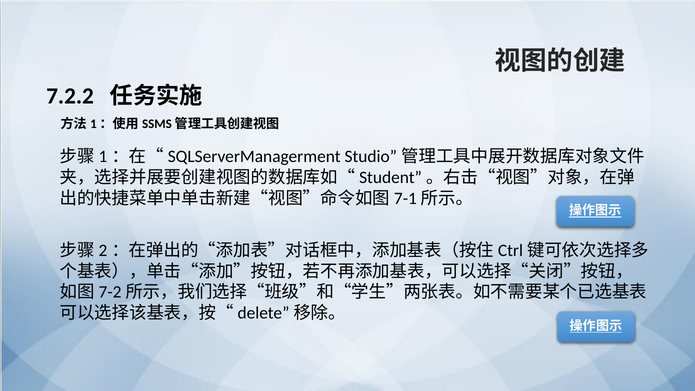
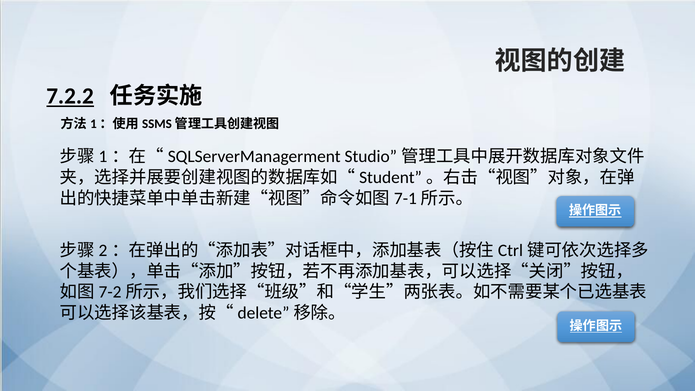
7.2.2 underline: none -> present
